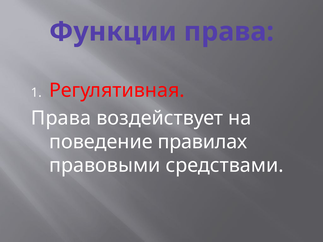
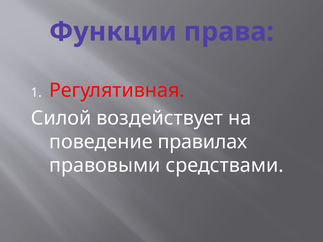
Права at (61, 118): Права -> Силой
